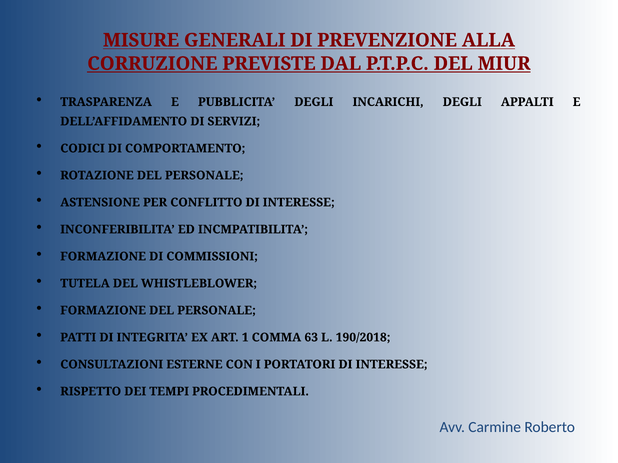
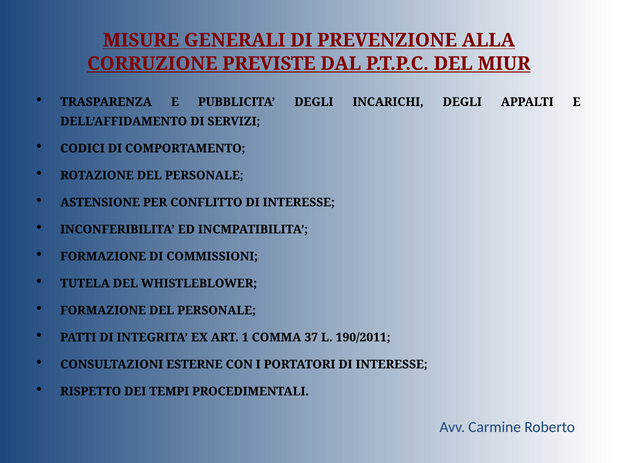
63: 63 -> 37
190/2018: 190/2018 -> 190/2011
